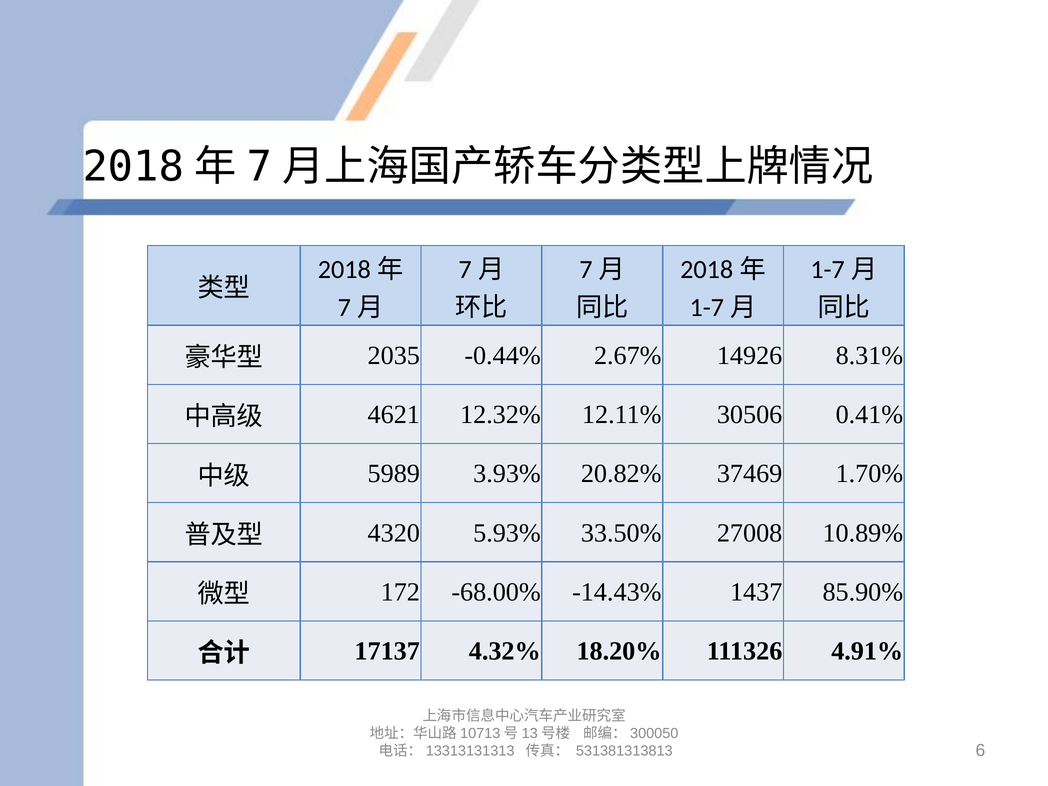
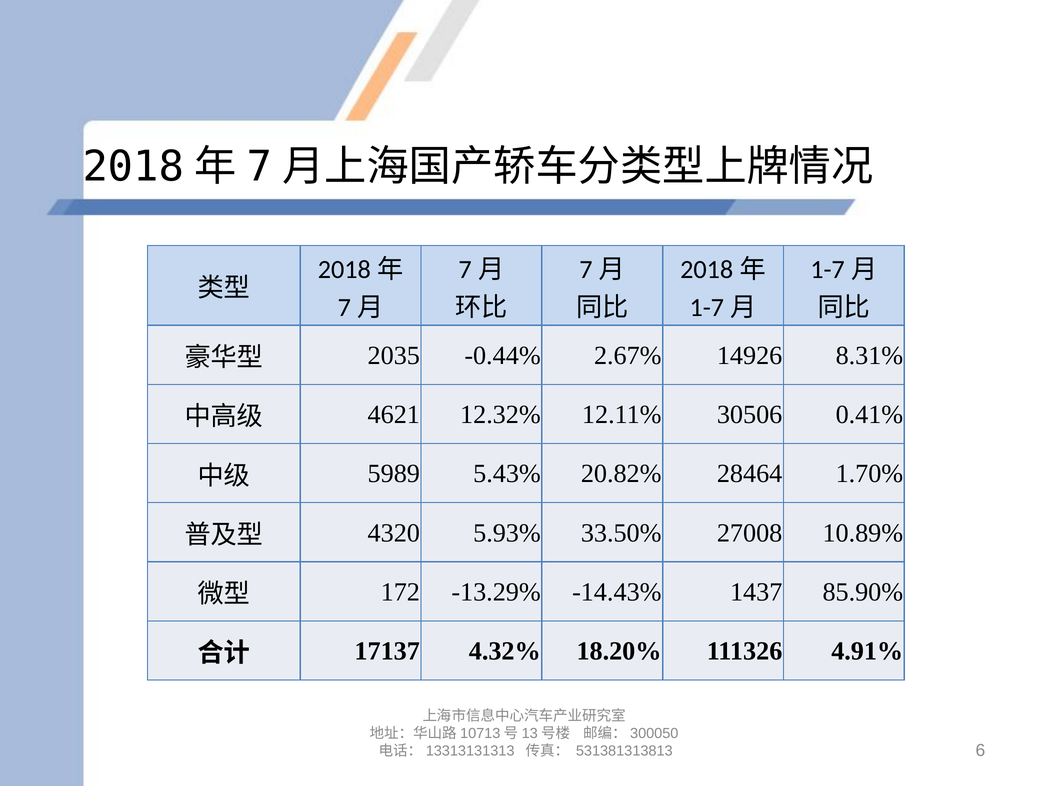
3.93%: 3.93% -> 5.43%
37469: 37469 -> 28464
-68.00%: -68.00% -> -13.29%
